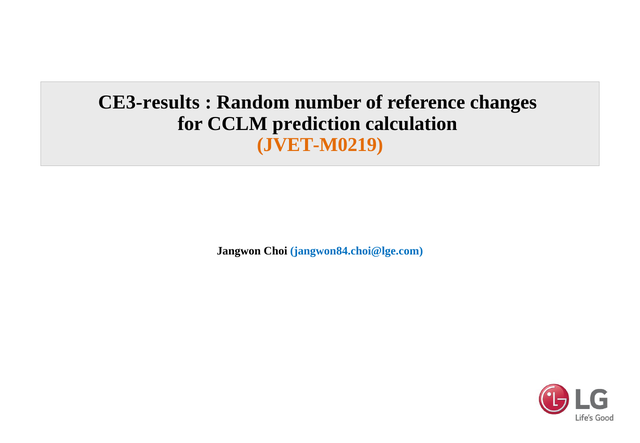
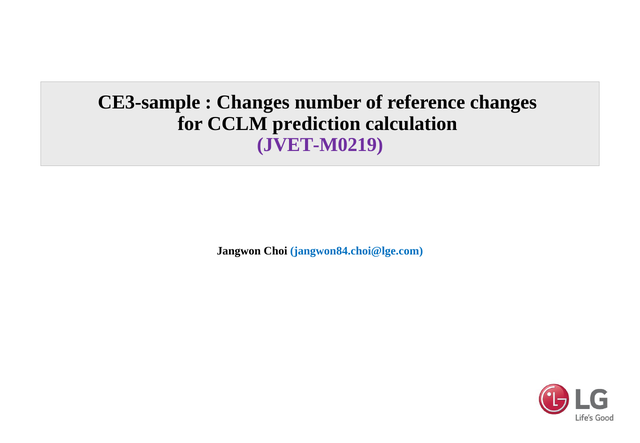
CE3-results: CE3-results -> CE3-sample
Random at (253, 102): Random -> Changes
JVET-M0219 colour: orange -> purple
